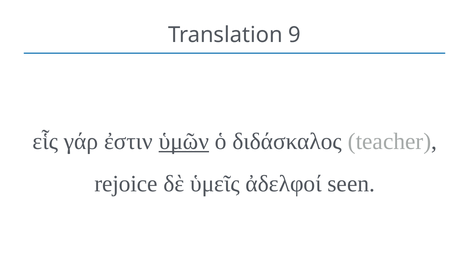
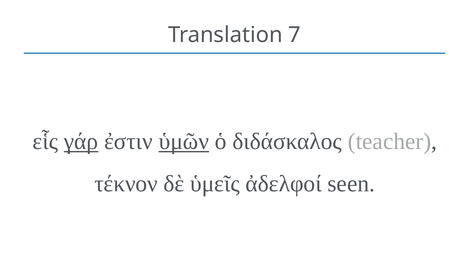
9: 9 -> 7
γάρ underline: none -> present
rejoice: rejoice -> τέκνον
